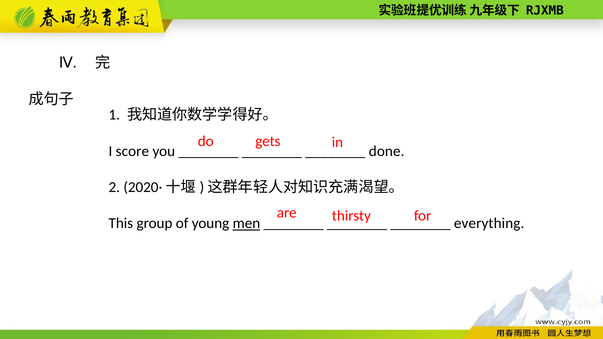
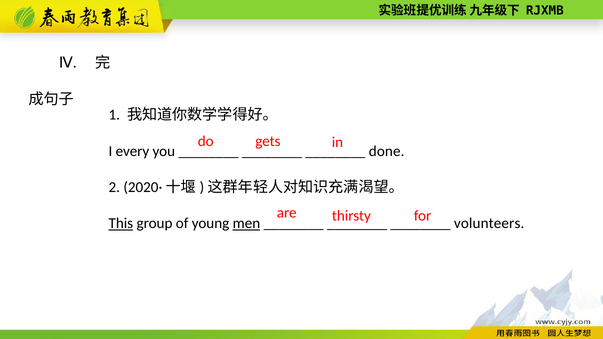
score: score -> every
This underline: none -> present
everything: everything -> volunteers
